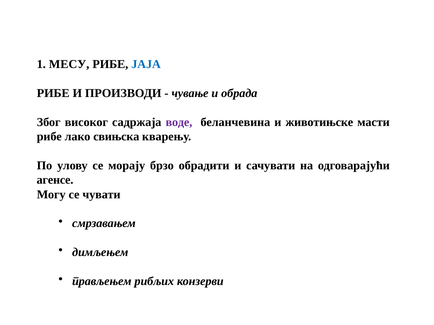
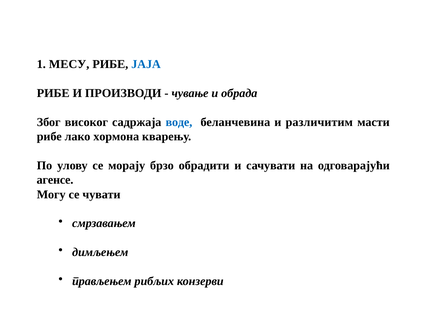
воде colour: purple -> blue
животињске: животињске -> различитим
свињска: свињска -> хормона
